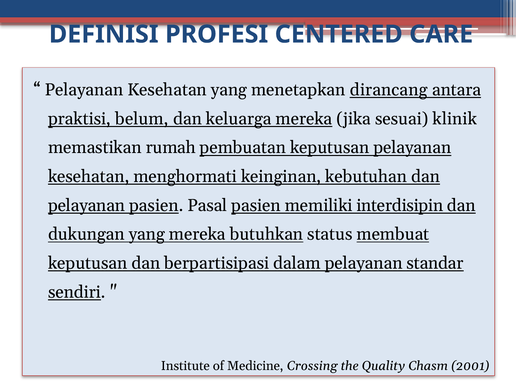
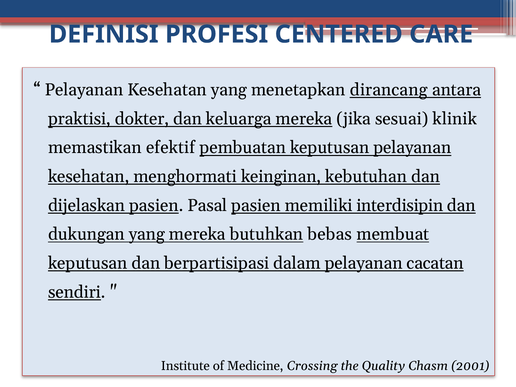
belum: belum -> dokter
rumah: rumah -> efektif
pelayanan at (87, 205): pelayanan -> dijelaskan
status: status -> bebas
standar: standar -> cacatan
